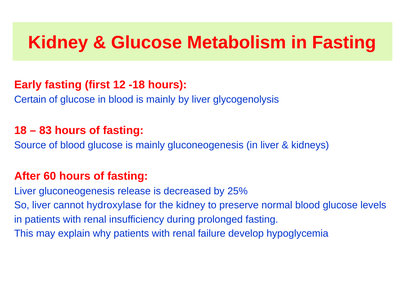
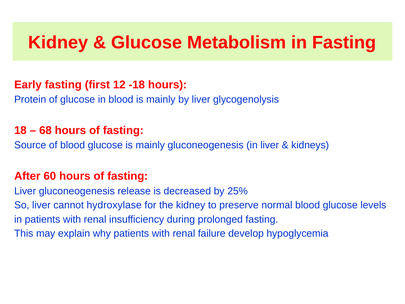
Certain: Certain -> Protein
83: 83 -> 68
